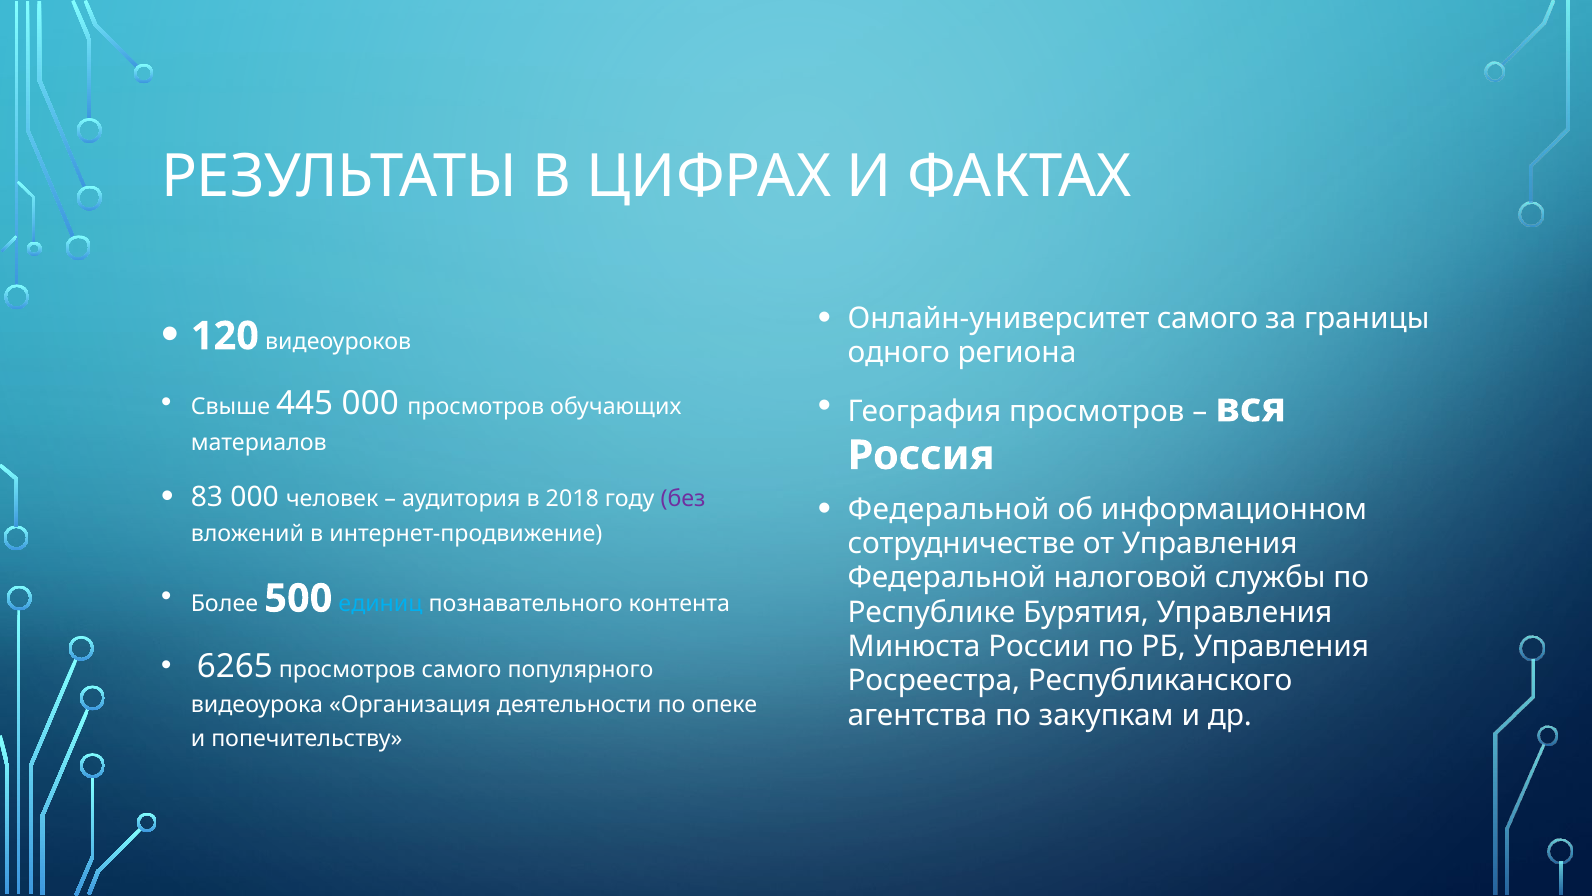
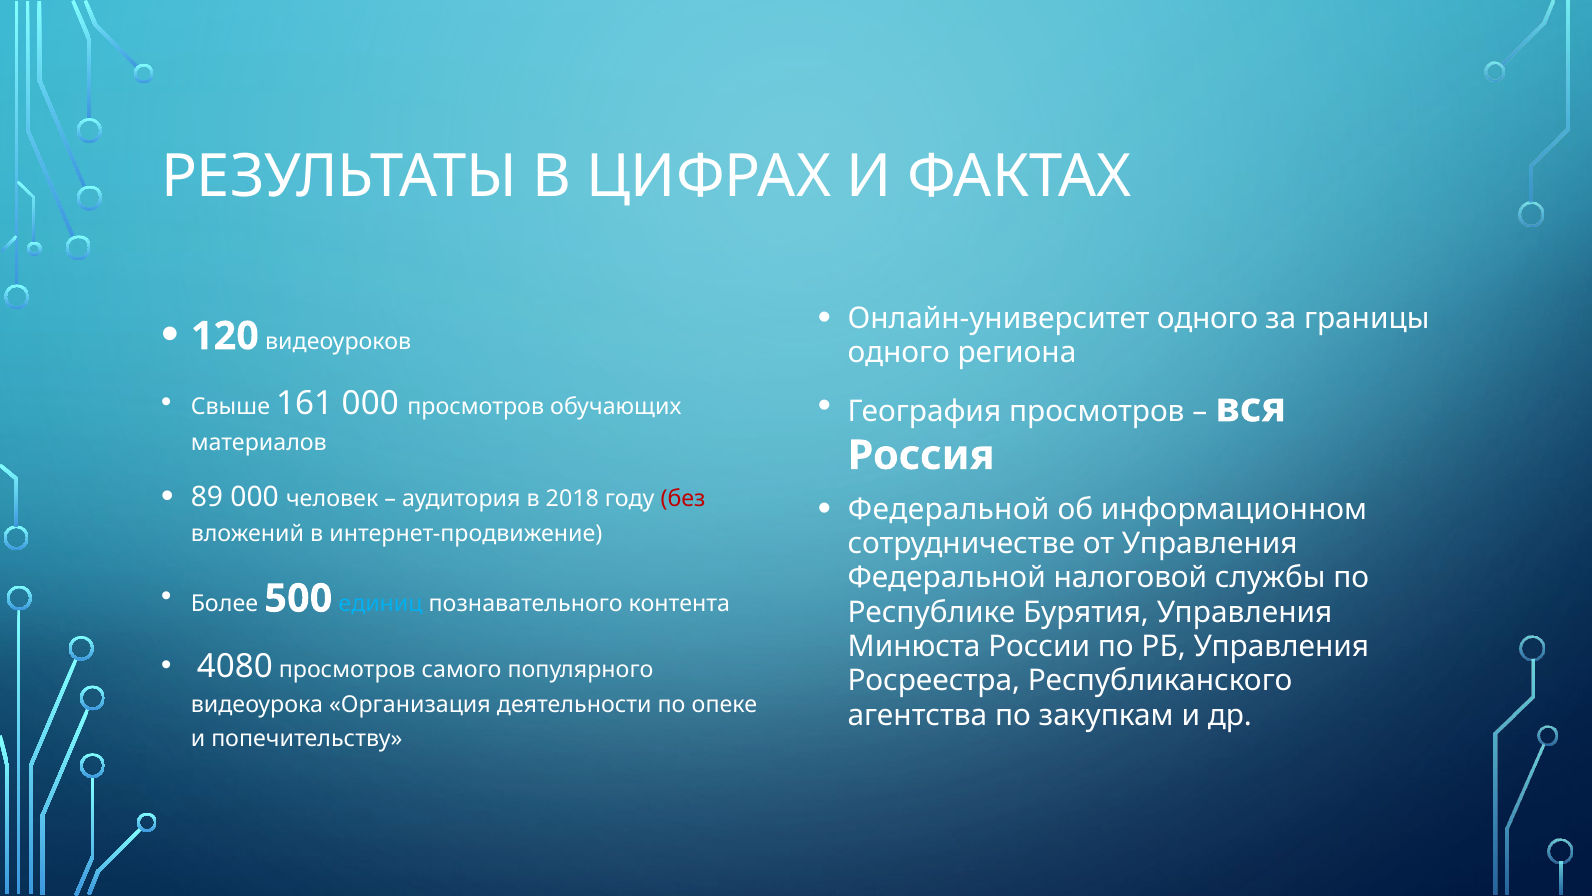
Онлайн-университет самого: самого -> одного
445: 445 -> 161
83: 83 -> 89
без colour: purple -> red
6265: 6265 -> 4080
